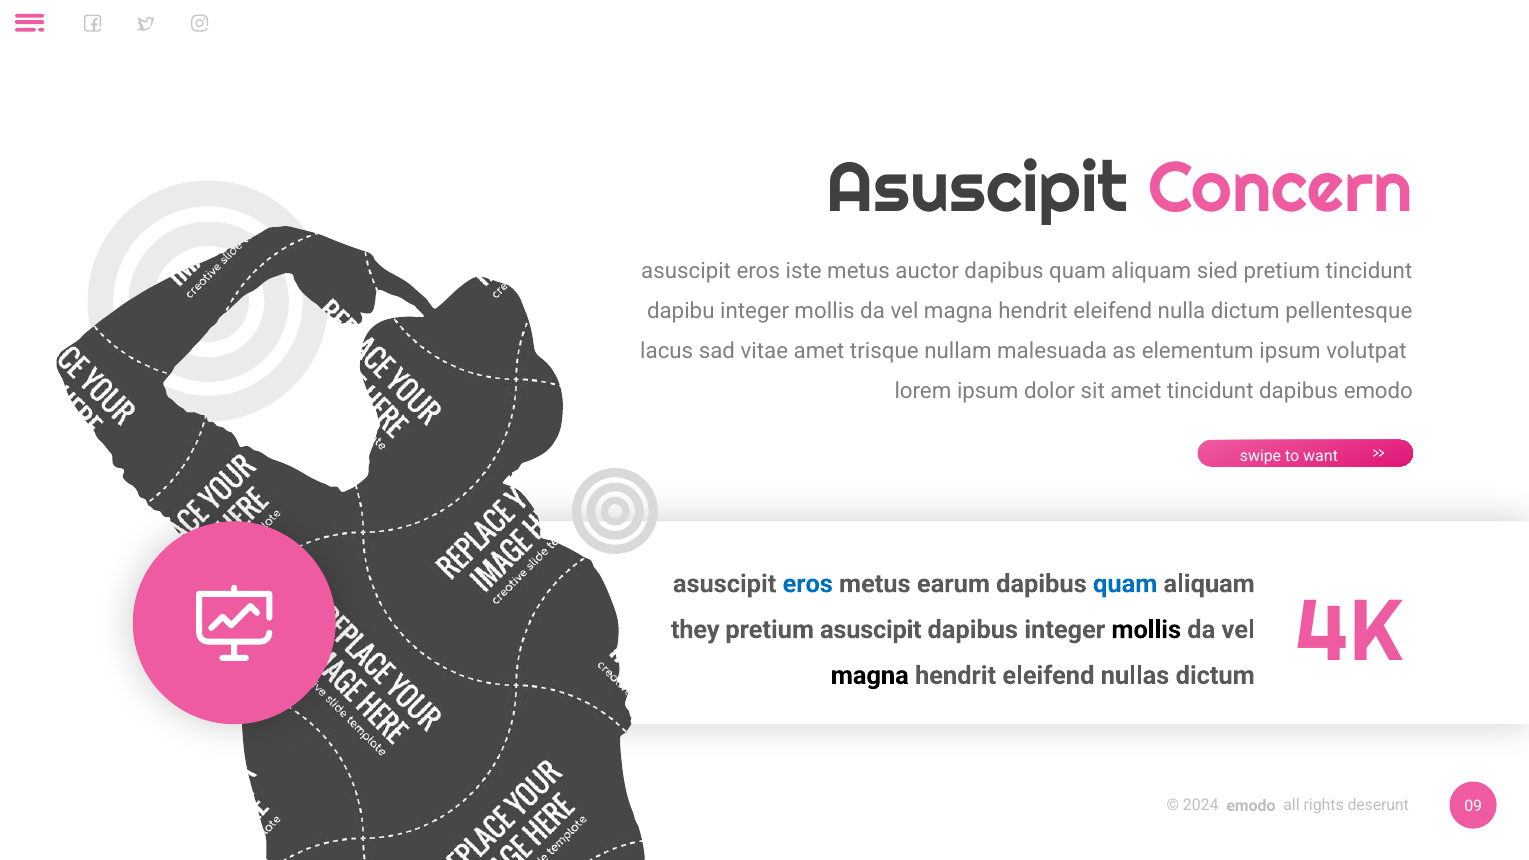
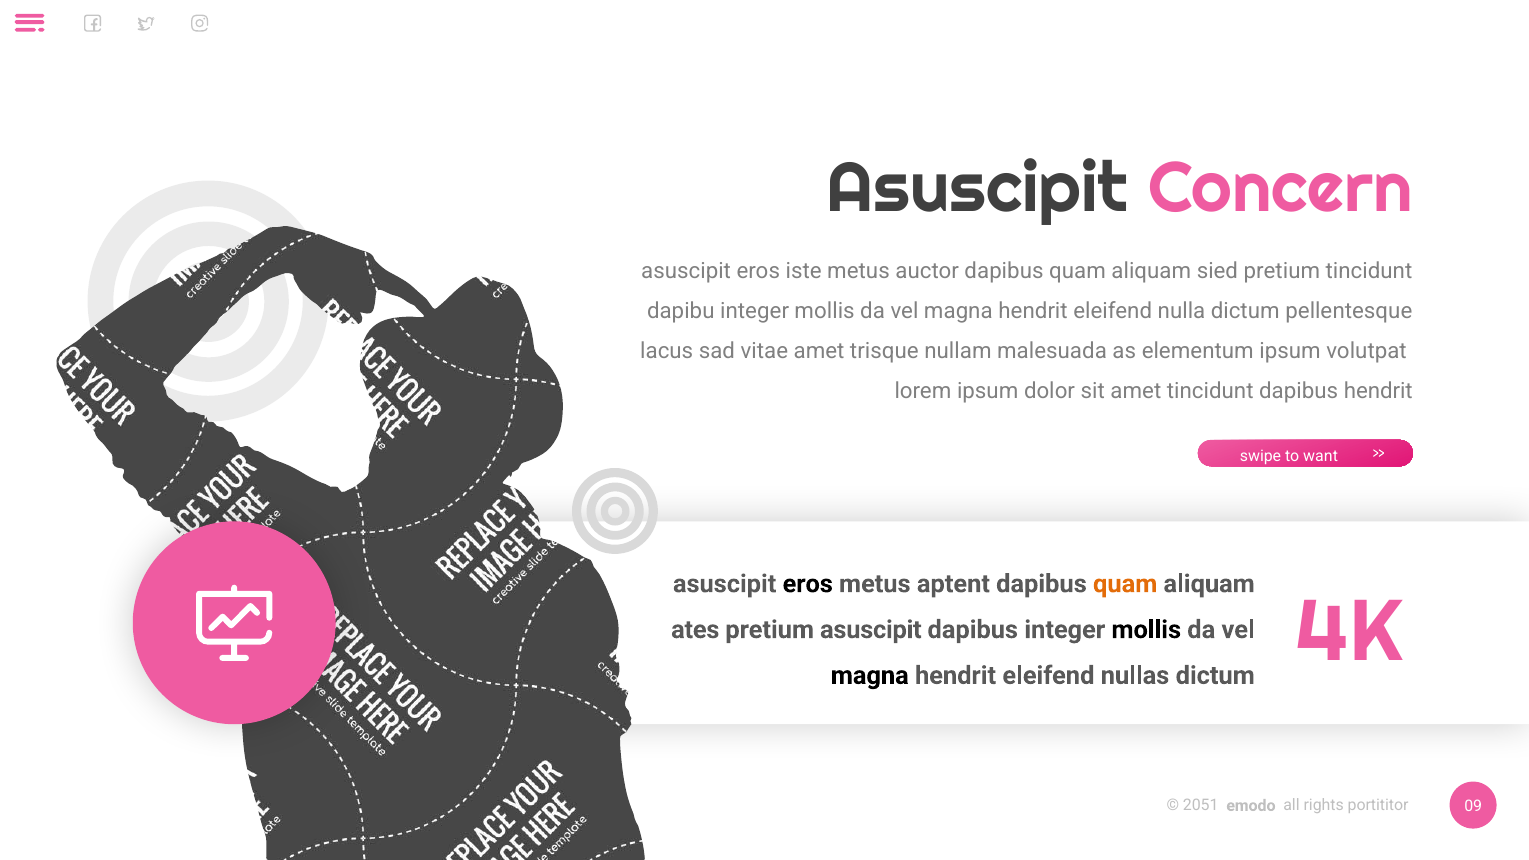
emodo at (1378, 391): emodo -> hendrit
eros at (808, 584) colour: blue -> black
earum: earum -> aptent
quam at (1125, 584) colour: blue -> orange
they: they -> ates
2024: 2024 -> 2051
deserunt: deserunt -> portititor
